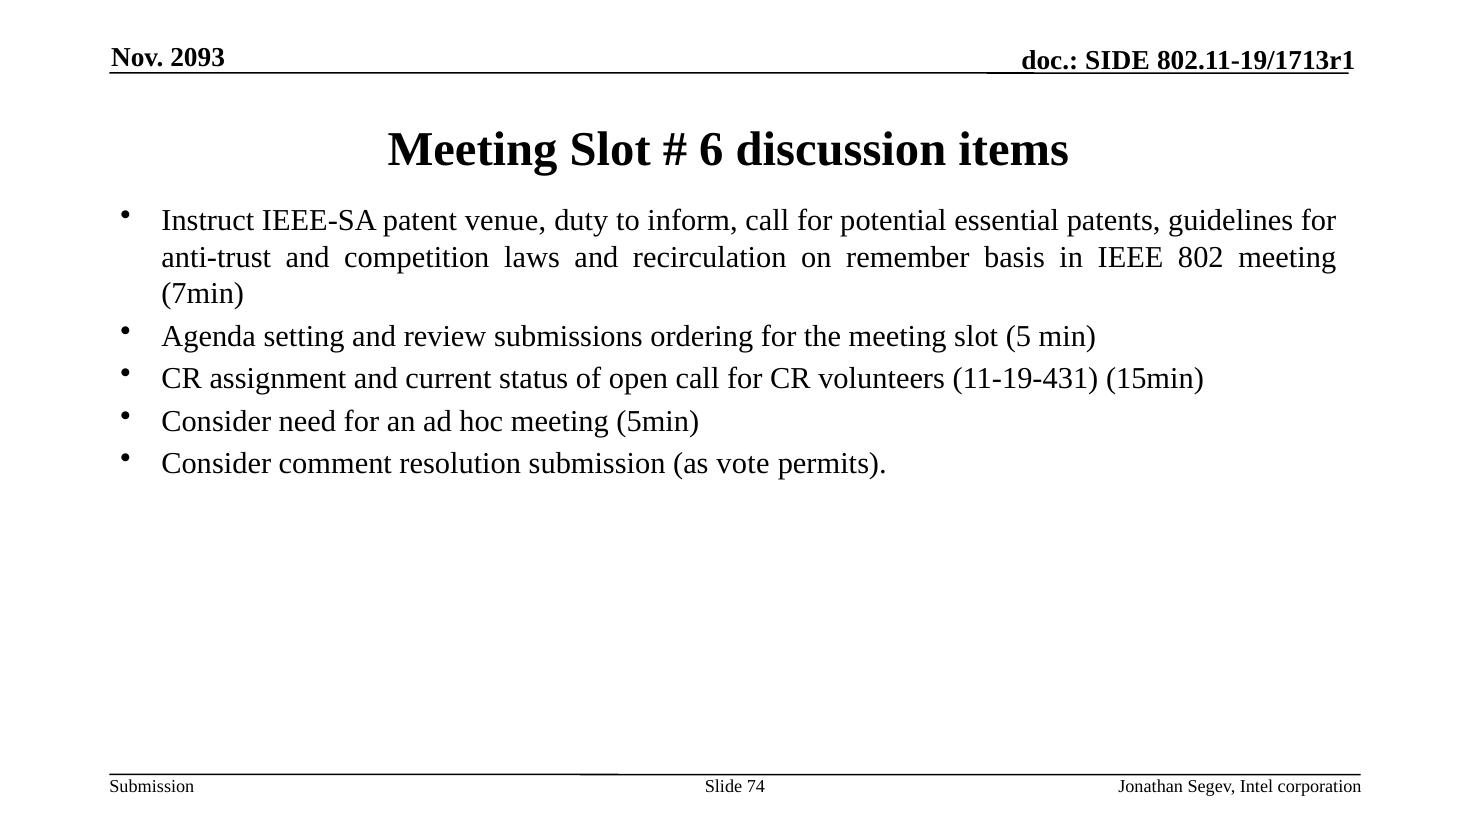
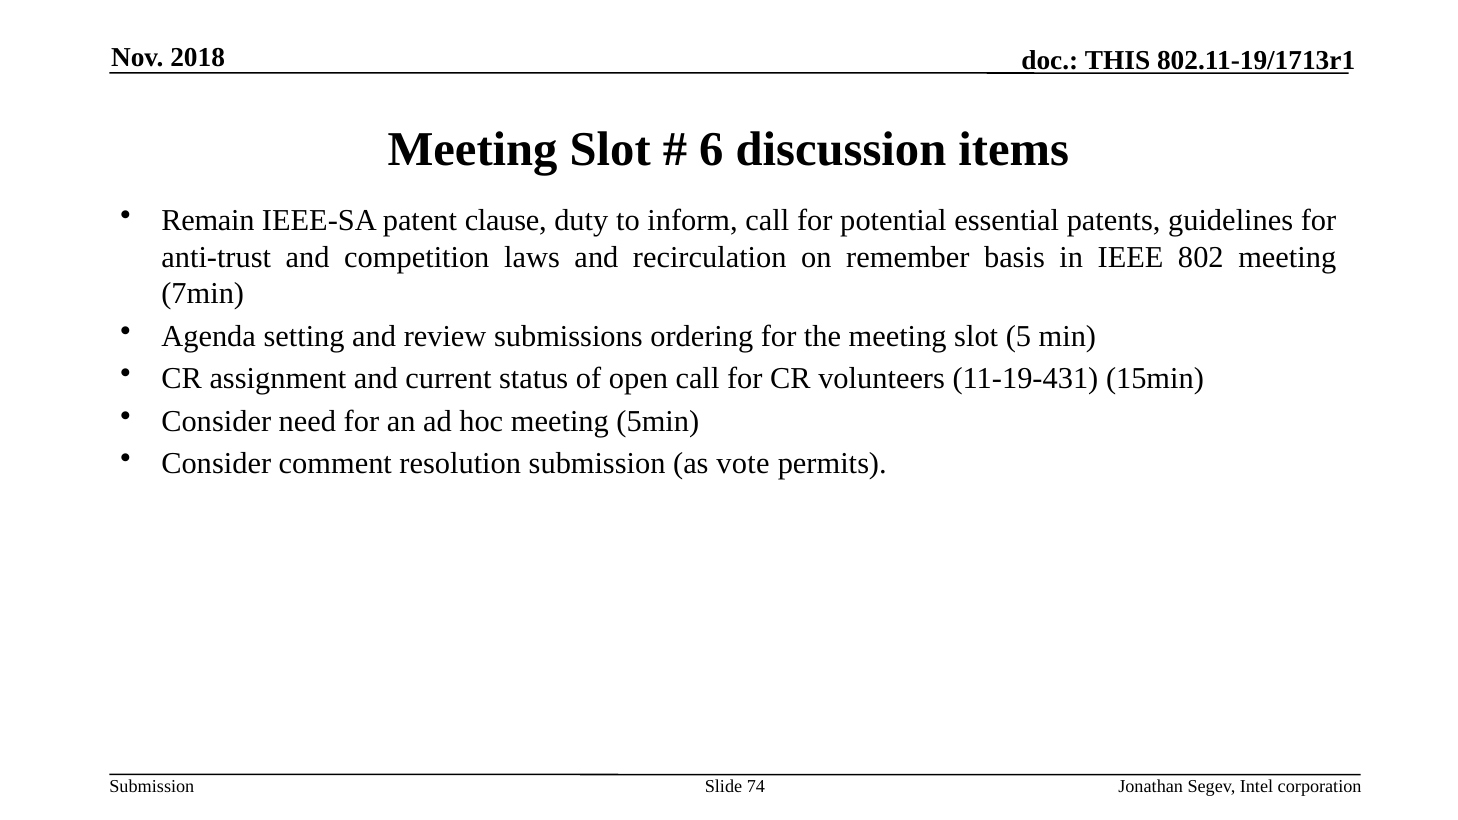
2093: 2093 -> 2018
SIDE: SIDE -> THIS
Instruct: Instruct -> Remain
venue: venue -> clause
